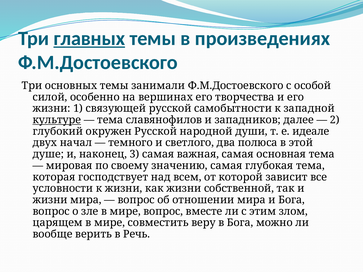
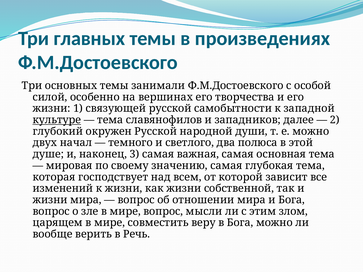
главных underline: present -> none
е идеале: идеале -> можно
условности: условности -> изменений
вместе: вместе -> мысли
